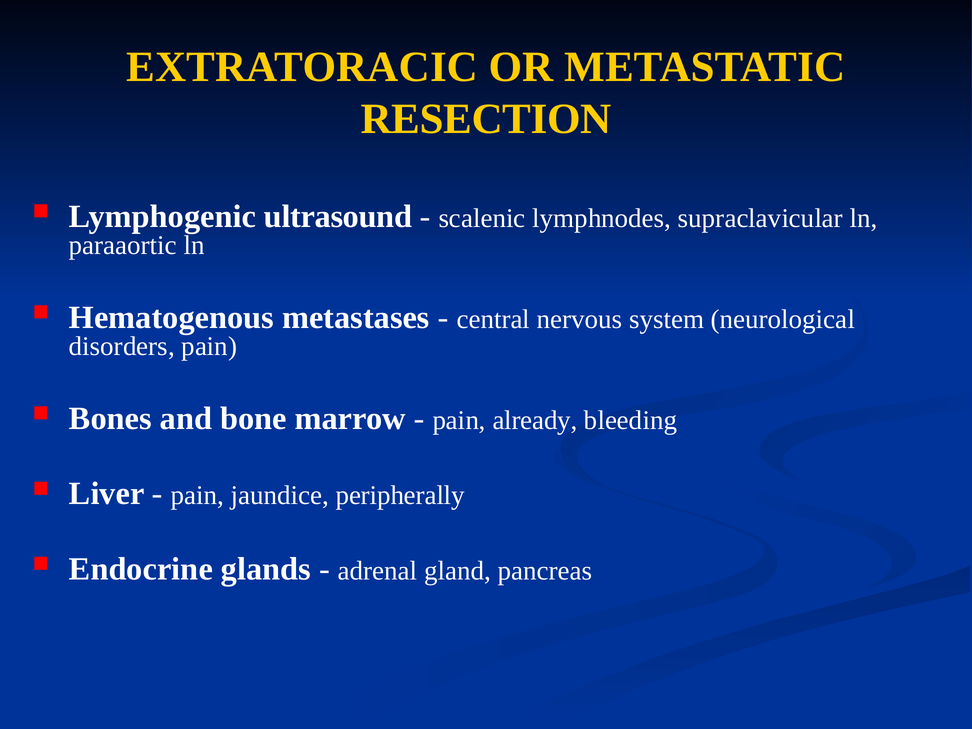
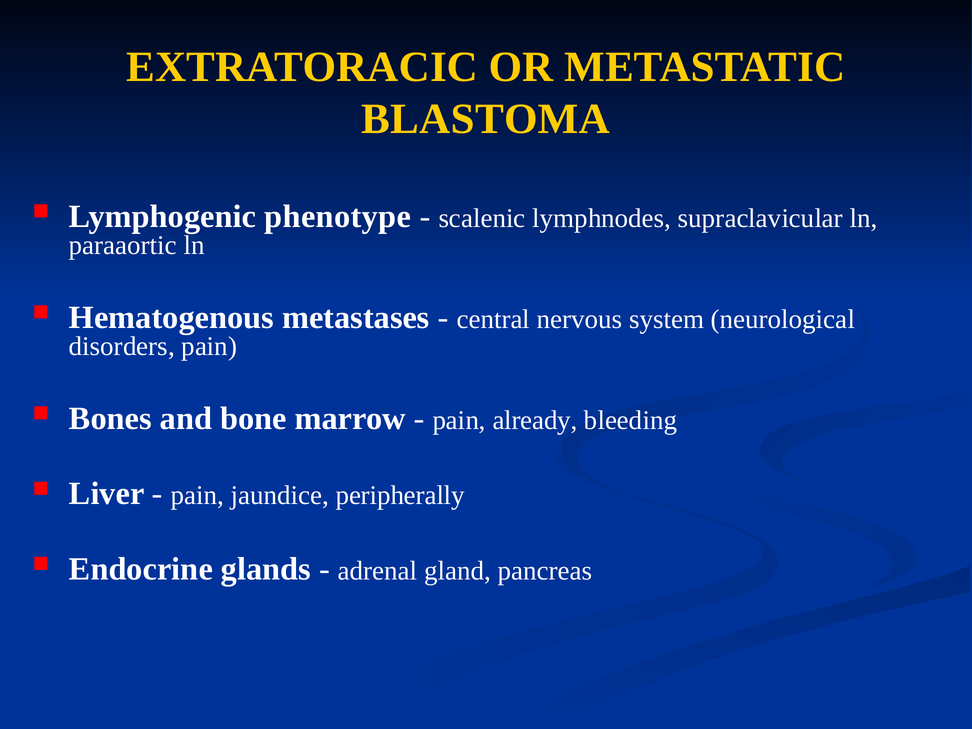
RESECTION: RESECTION -> BLASTOMA
ultrasound: ultrasound -> phenotype
